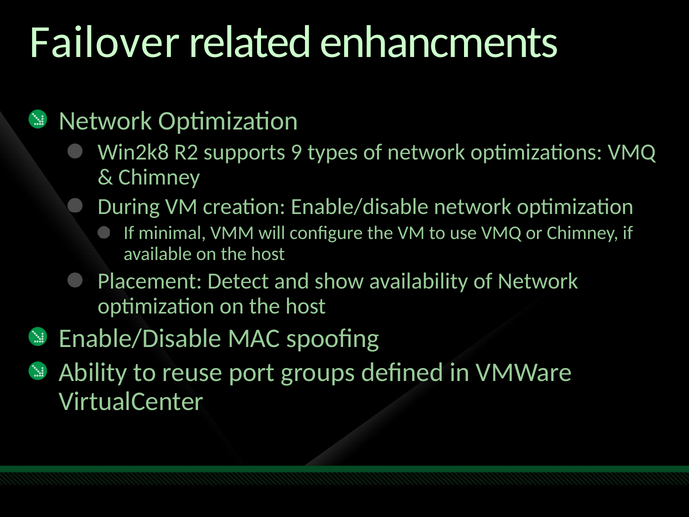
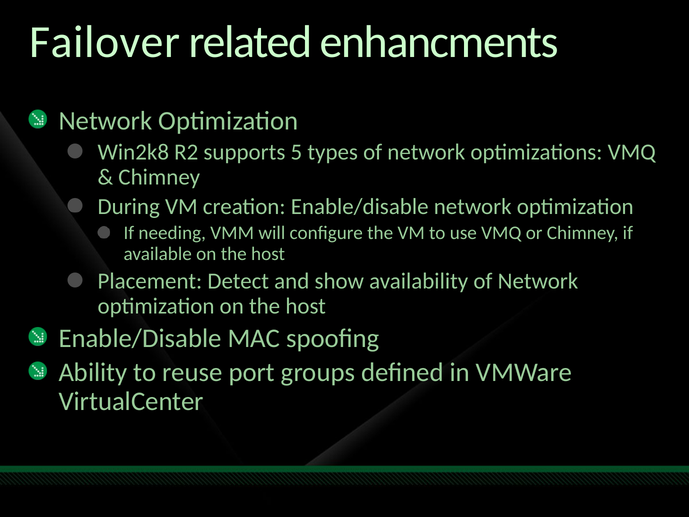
9: 9 -> 5
minimal: minimal -> needing
